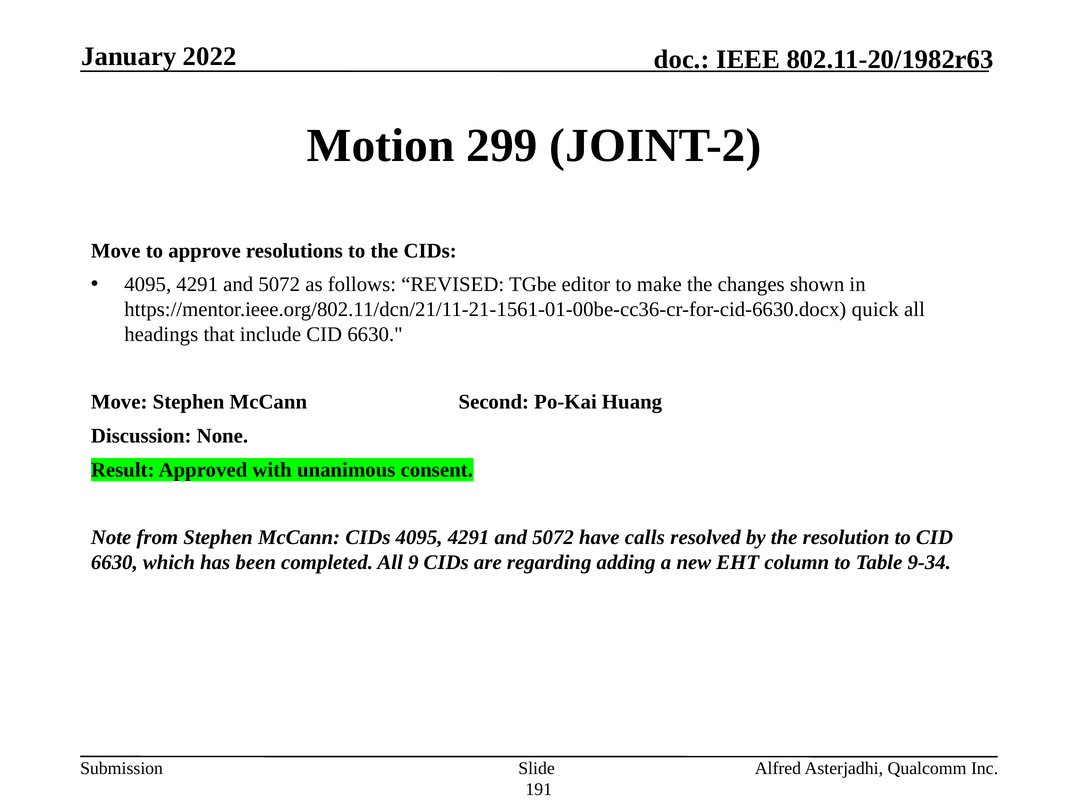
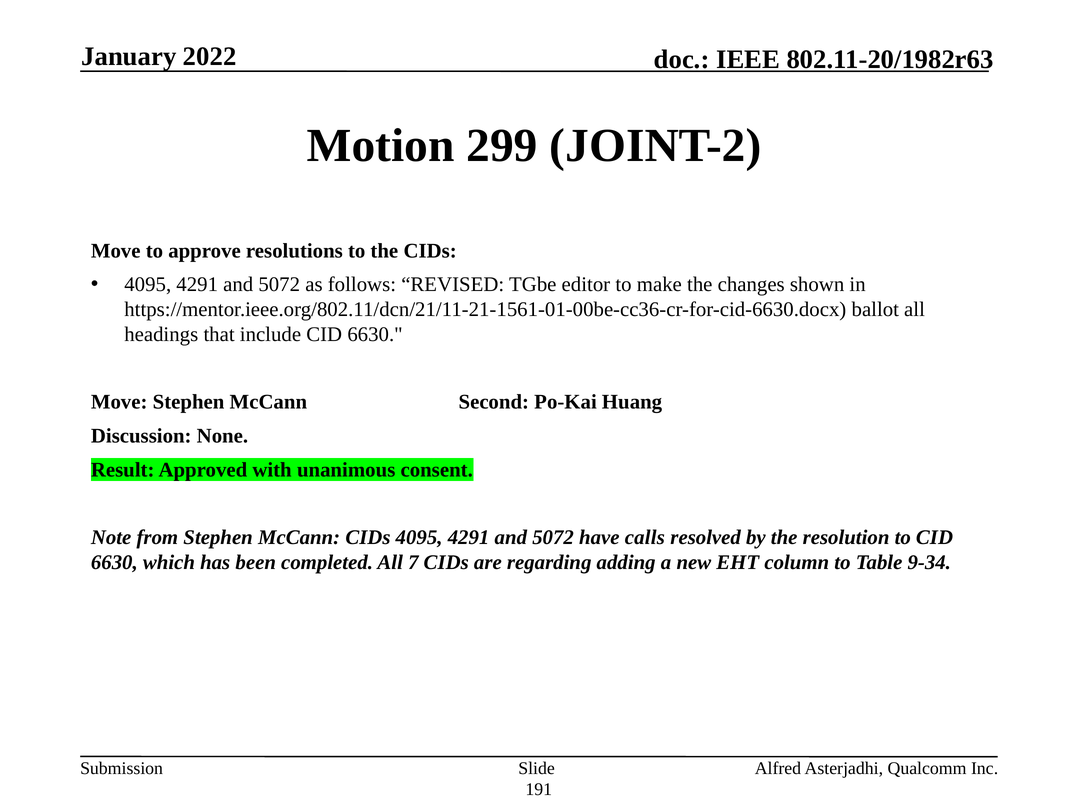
quick: quick -> ballot
9: 9 -> 7
